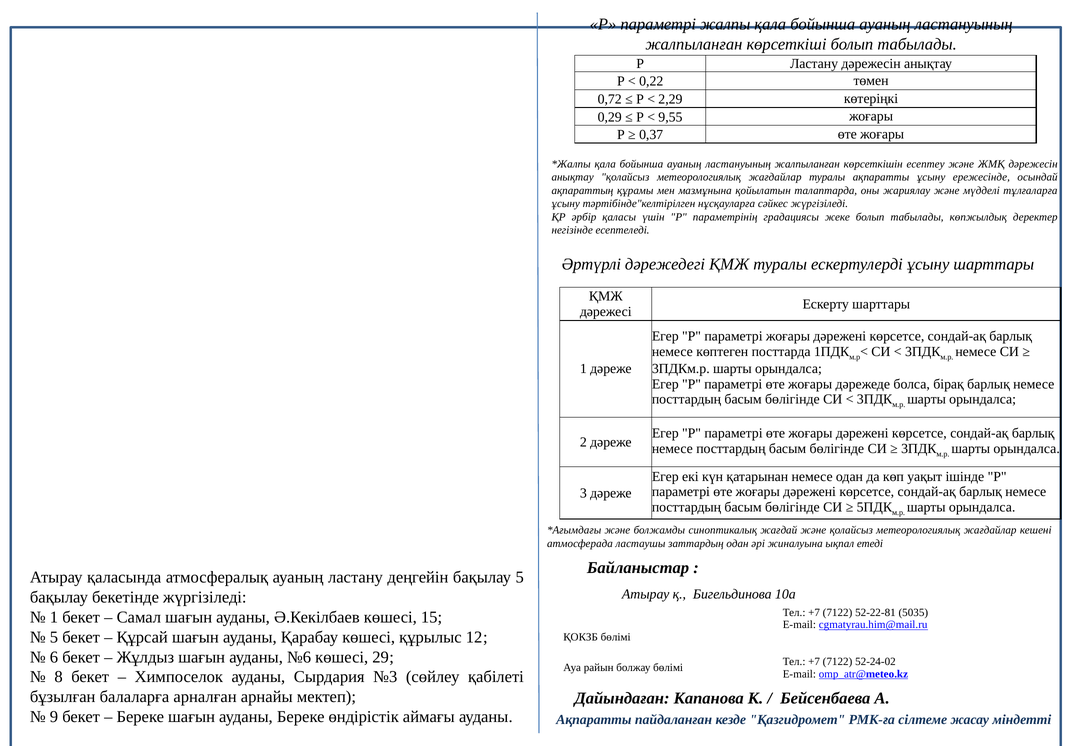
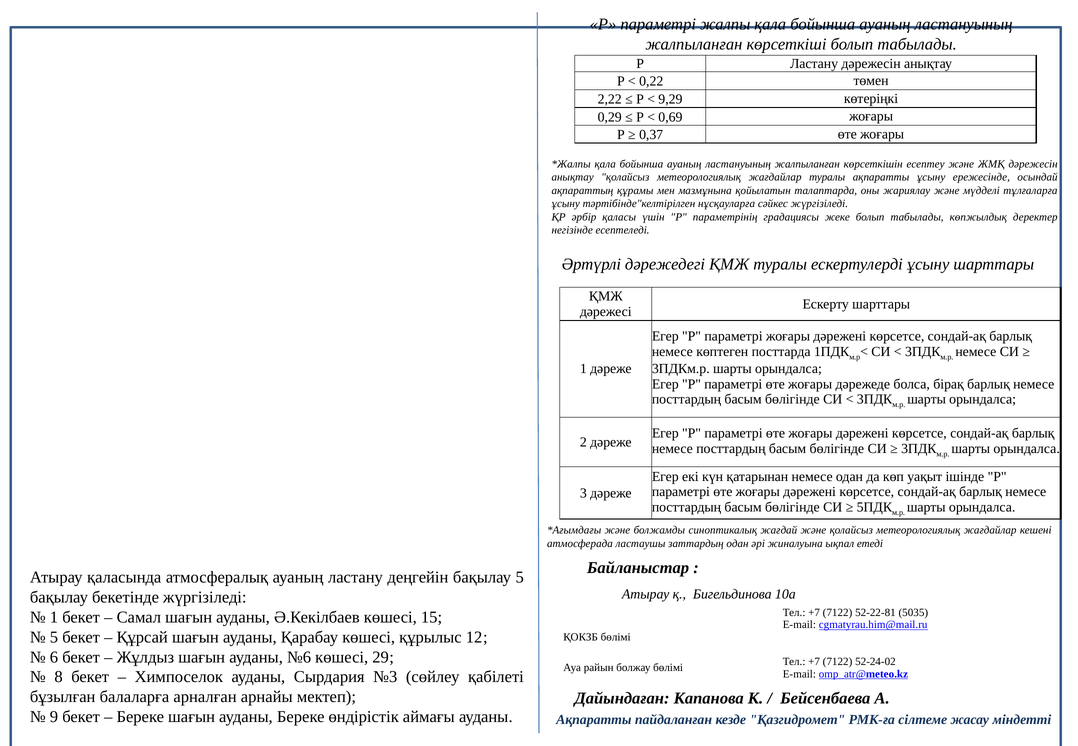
0,72: 0,72 -> 2,22
2,29: 2,29 -> 9,29
9,55: 9,55 -> 0,69
